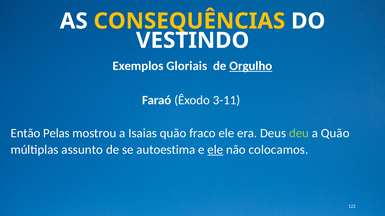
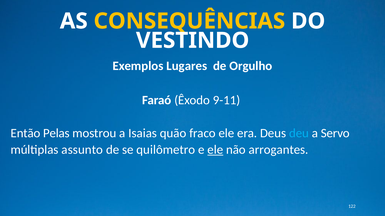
Gloriais: Gloriais -> Lugares
Orgulho underline: present -> none
3-11: 3-11 -> 9-11
deu colour: light green -> light blue
a Quão: Quão -> Servo
autoestima: autoestima -> quilômetro
colocamos: colocamos -> arrogantes
